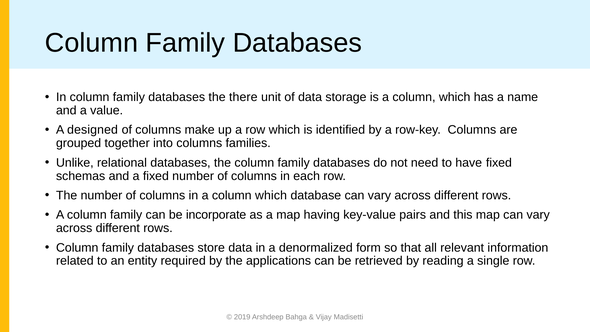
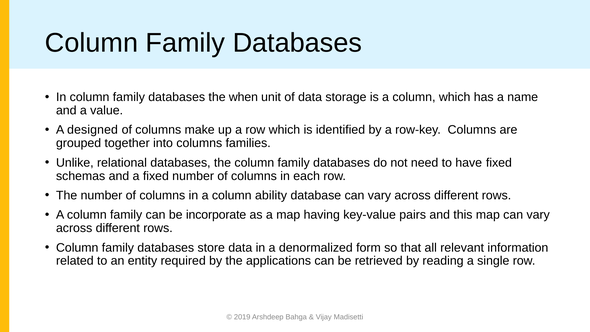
there: there -> when
in a column which: which -> ability
